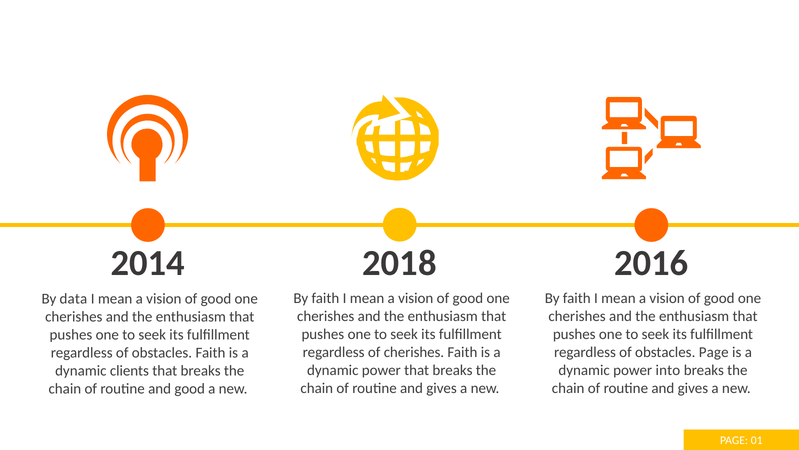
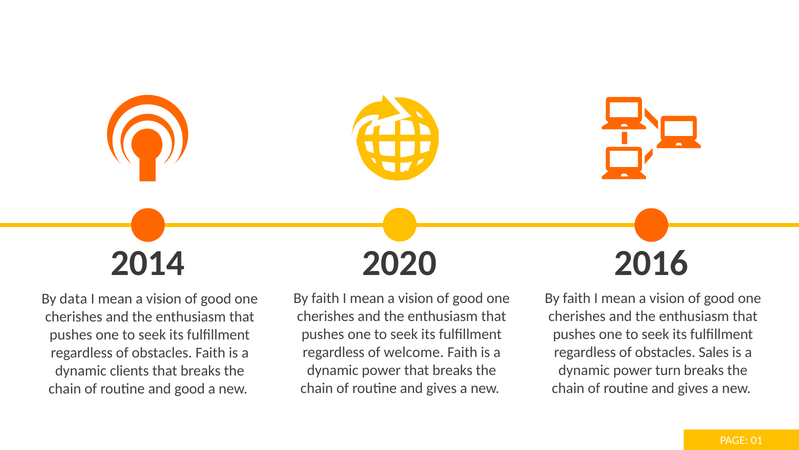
2018: 2018 -> 2020
of cherishes: cherishes -> welcome
obstacles Page: Page -> Sales
into: into -> turn
